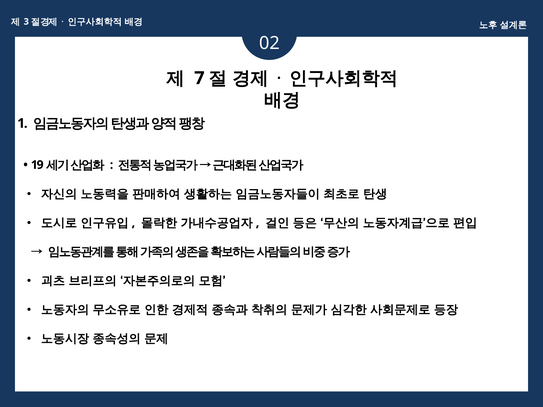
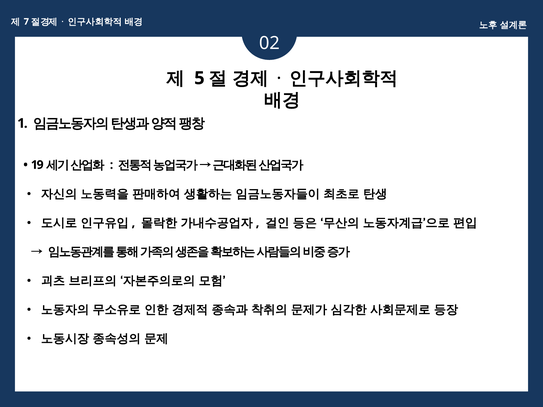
3: 3 -> 7
7: 7 -> 5
